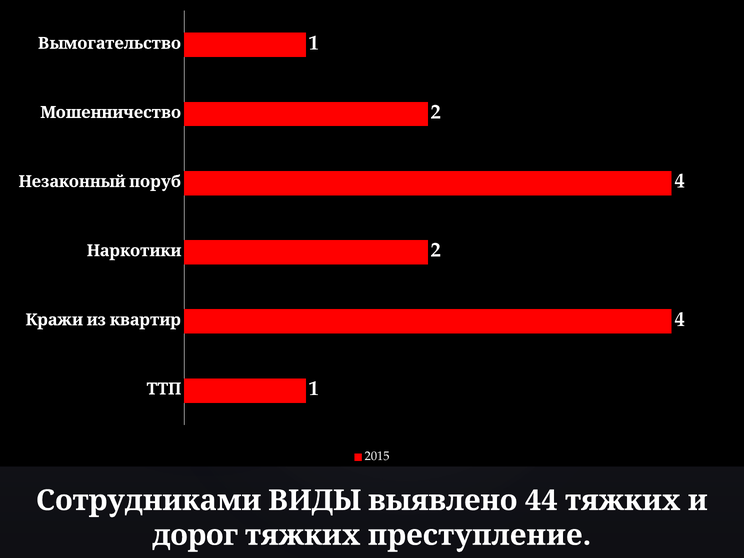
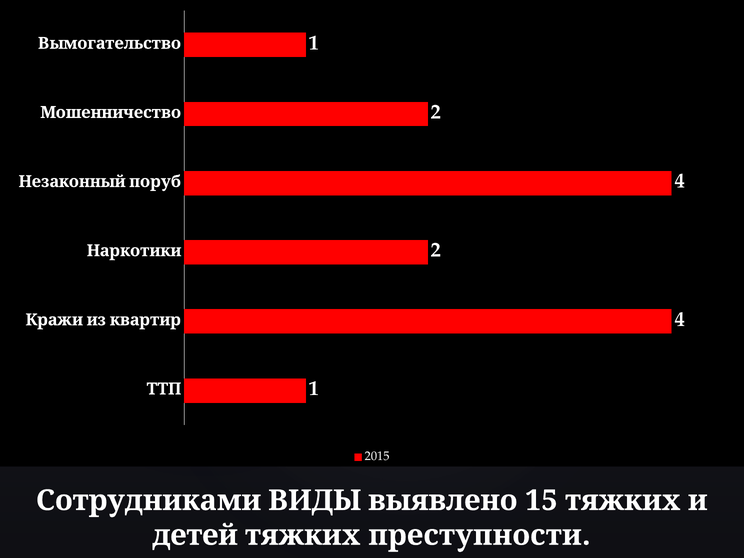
44: 44 -> 15
дорог: дорог -> детей
преступление: преступление -> преступности
